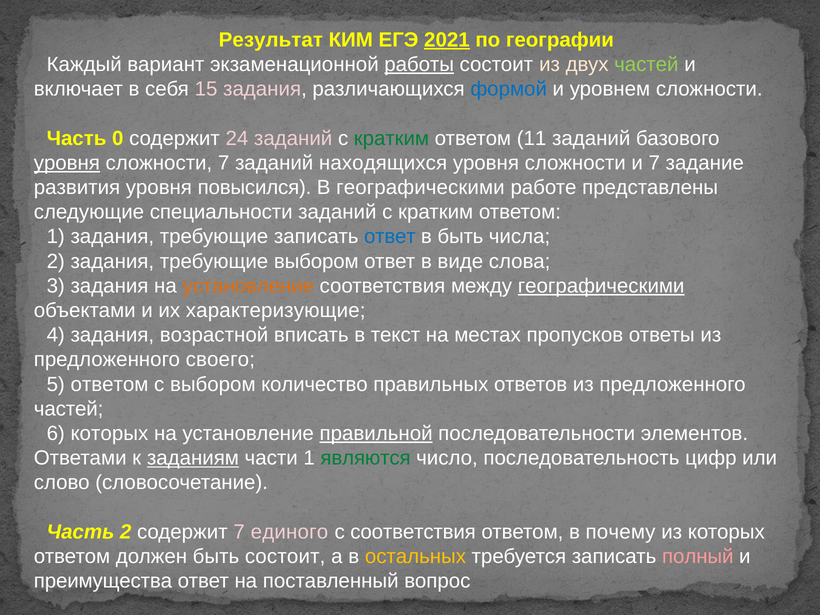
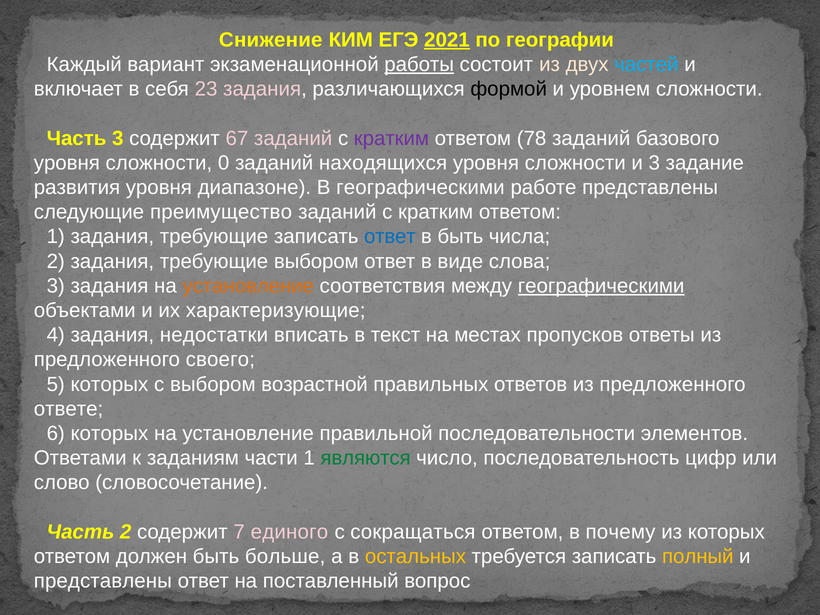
Результат: Результат -> Снижение
частей at (646, 64) colour: light green -> light blue
15: 15 -> 23
формой colour: blue -> black
Часть 0: 0 -> 3
24: 24 -> 67
кратким at (391, 138) colour: green -> purple
11: 11 -> 78
уровня at (67, 163) underline: present -> none
сложности 7: 7 -> 0
и 7: 7 -> 3
повысился: повысился -> диапазоне
специальности: специальности -> преимущество
возрастной: возрастной -> недостатки
5 ответом: ответом -> которых
количество: количество -> возрастной
частей at (69, 409): частей -> ответе
правильной underline: present -> none
заданиям underline: present -> none
с соответствия: соответствия -> сокращаться
быть состоит: состоит -> больше
полный colour: pink -> yellow
преимущества at (103, 581): преимущества -> представлены
